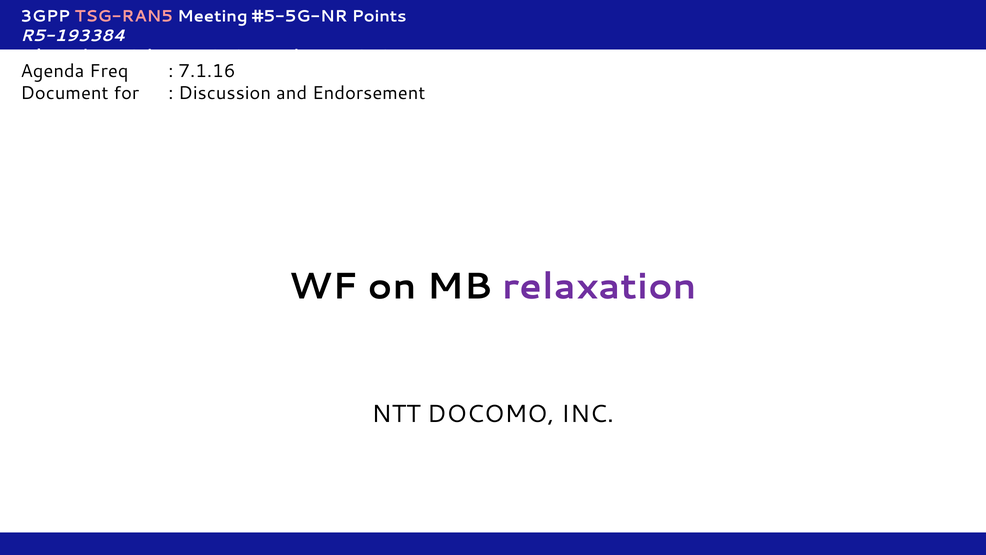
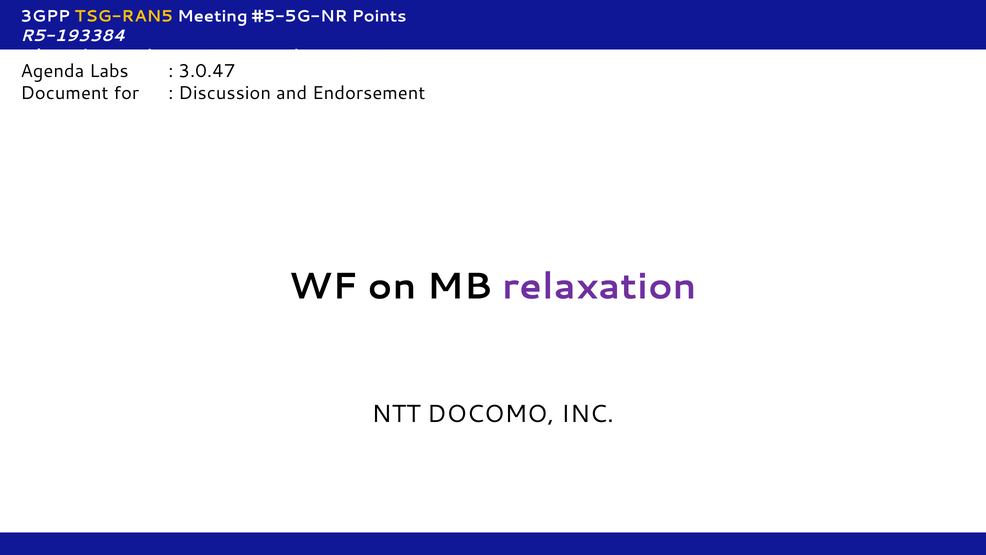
TSG-RAN5 colour: pink -> yellow
Freq: Freq -> Labs
7.1.16: 7.1.16 -> 3.0.47
